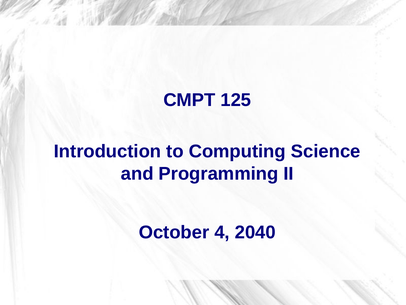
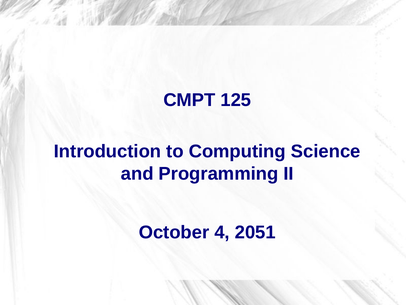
2040: 2040 -> 2051
